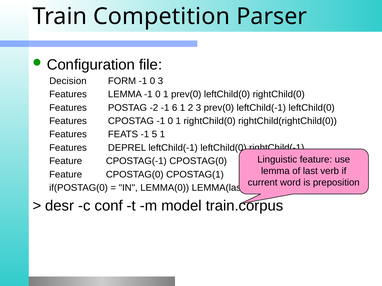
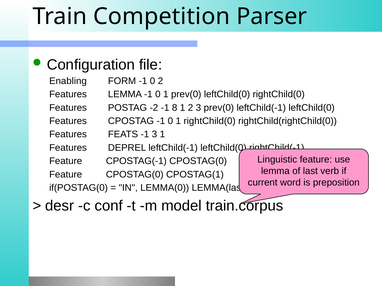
Decision: Decision -> Enabling
0 3: 3 -> 2
6: 6 -> 8
-1 5: 5 -> 3
